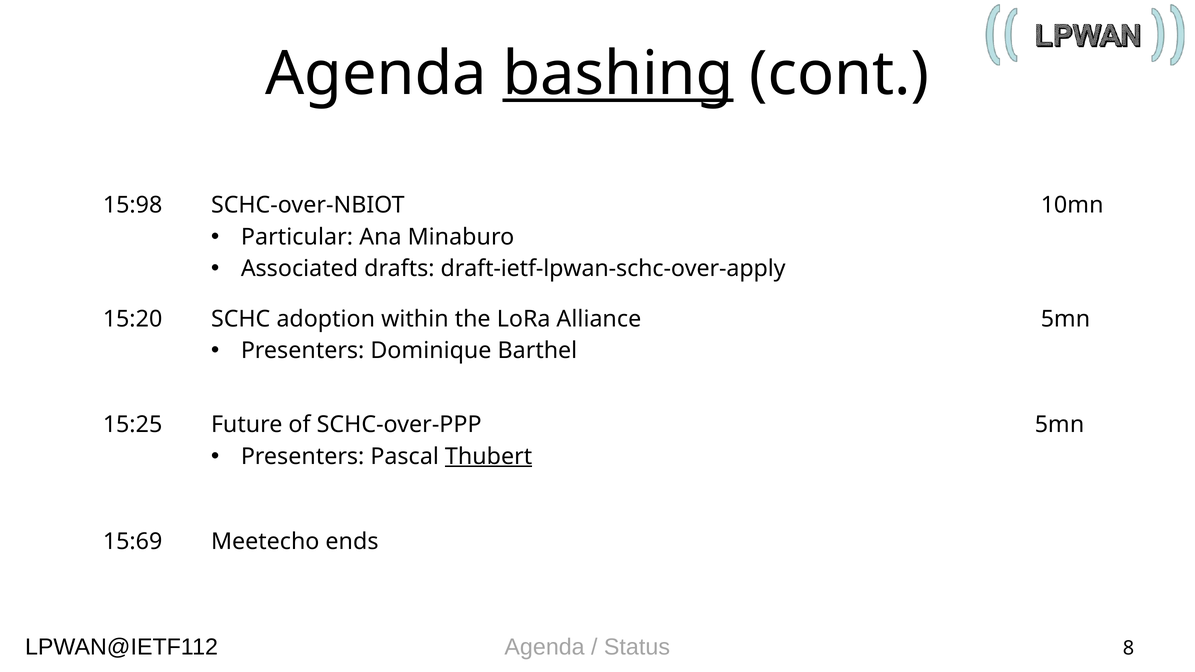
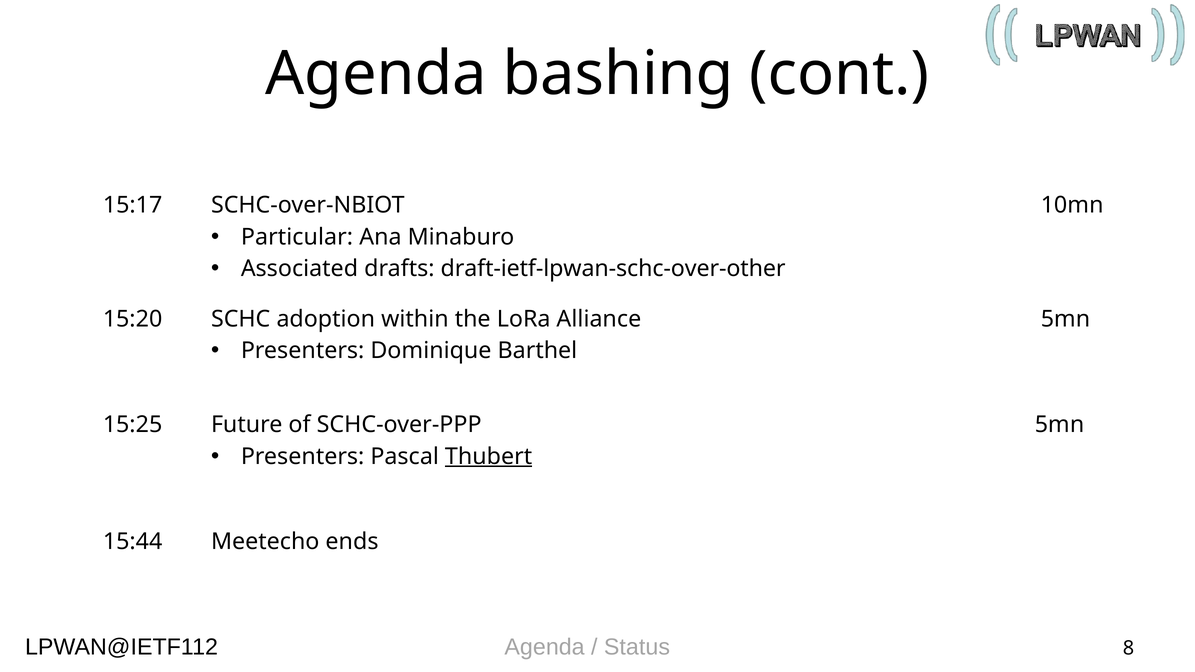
bashing underline: present -> none
15:98: 15:98 -> 15:17
draft-ietf-lpwan-schc-over-apply: draft-ietf-lpwan-schc-over-apply -> draft-ietf-lpwan-schc-over-other
15:69: 15:69 -> 15:44
